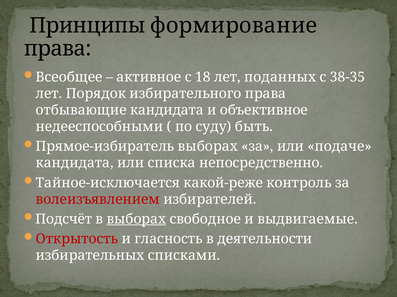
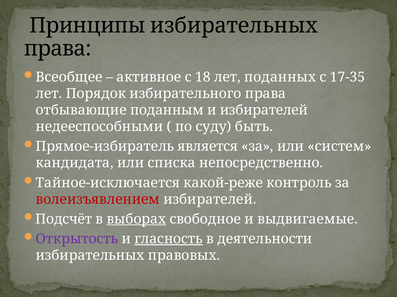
Принципы формирование: формирование -> избирательных
38-35: 38-35 -> 17-35
отбывающие кандидата: кандидата -> поданным
и объективное: объективное -> избирателей
Прямое-избиратель выборах: выборах -> является
подаче: подаче -> систем
Открытость colour: red -> purple
гласность underline: none -> present
списками: списками -> правовых
